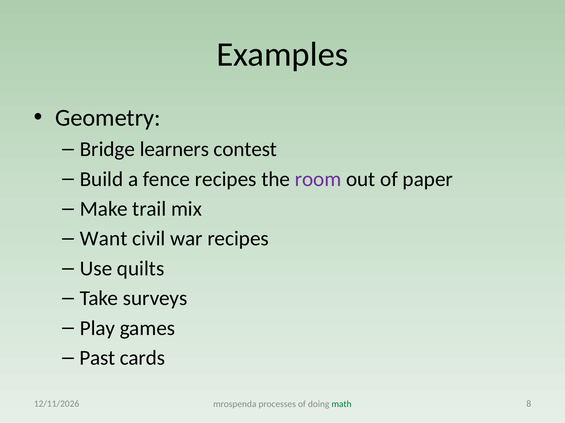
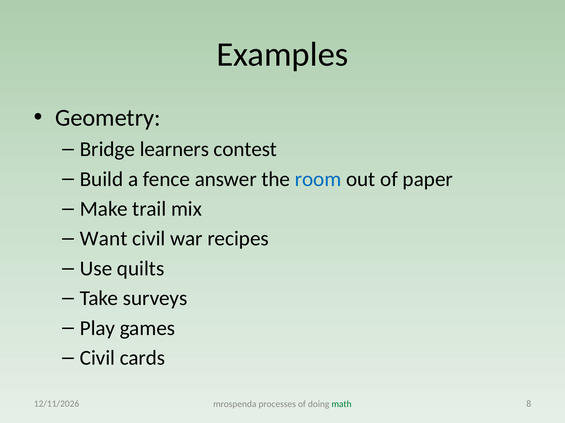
fence recipes: recipes -> answer
room colour: purple -> blue
Past at (97, 358): Past -> Civil
